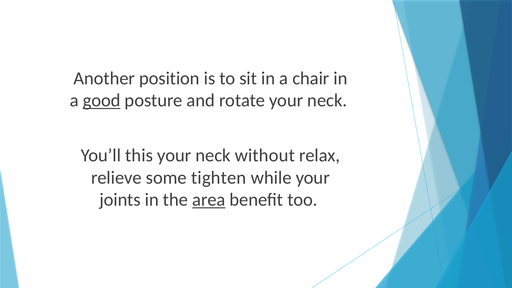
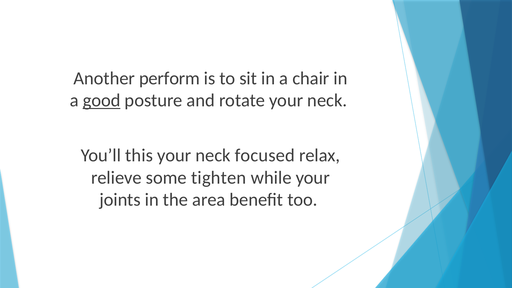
position: position -> perform
without: without -> focused
area underline: present -> none
